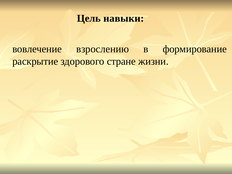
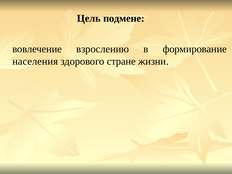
навыки: навыки -> подмене
раскрытие: раскрытие -> населения
